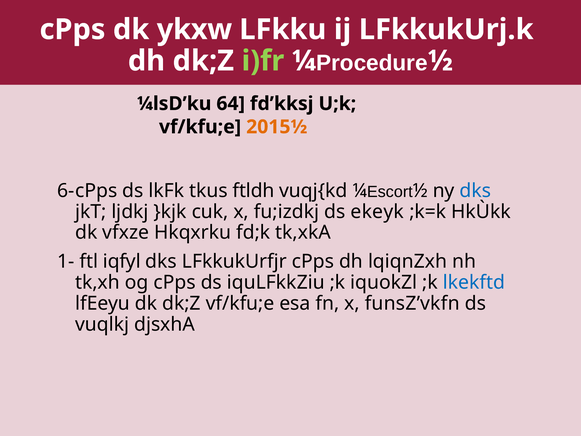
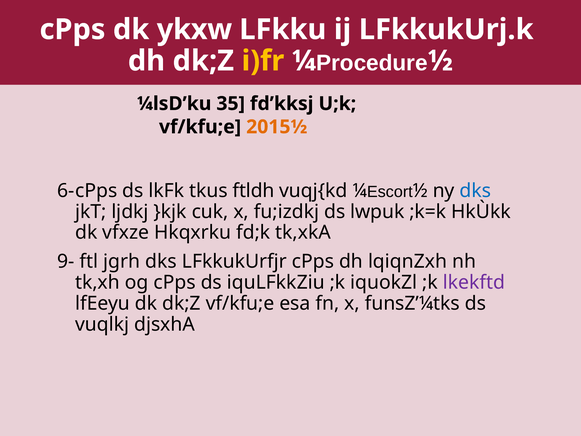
i)fr colour: light green -> yellow
64: 64 -> 35
ekeyk: ekeyk -> lwpuk
1-: 1- -> 9-
iqfyl: iqfyl -> jgrh
lkekftd colour: blue -> purple
funsZ’vkfn: funsZ’vkfn -> funsZ’¼tks
